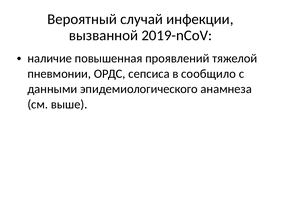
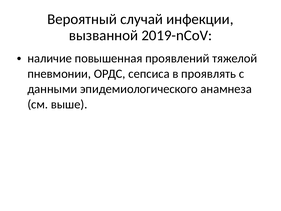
сообщило: сообщило -> проявлять
